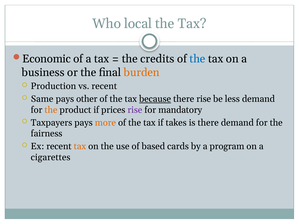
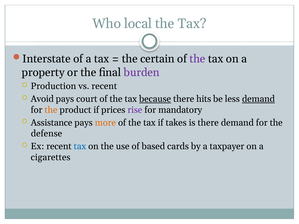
Economic: Economic -> Interstate
credits: credits -> certain
the at (198, 59) colour: blue -> purple
business: business -> property
burden colour: orange -> purple
Same: Same -> Avoid
other: other -> court
there rise: rise -> hits
demand at (258, 99) underline: none -> present
Taxpayers: Taxpayers -> Assistance
fairness: fairness -> defense
tax at (80, 146) colour: orange -> blue
program: program -> taxpayer
